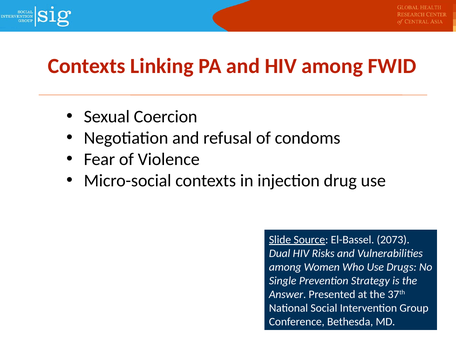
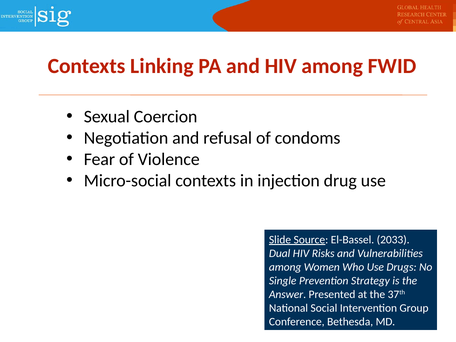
2073: 2073 -> 2033
